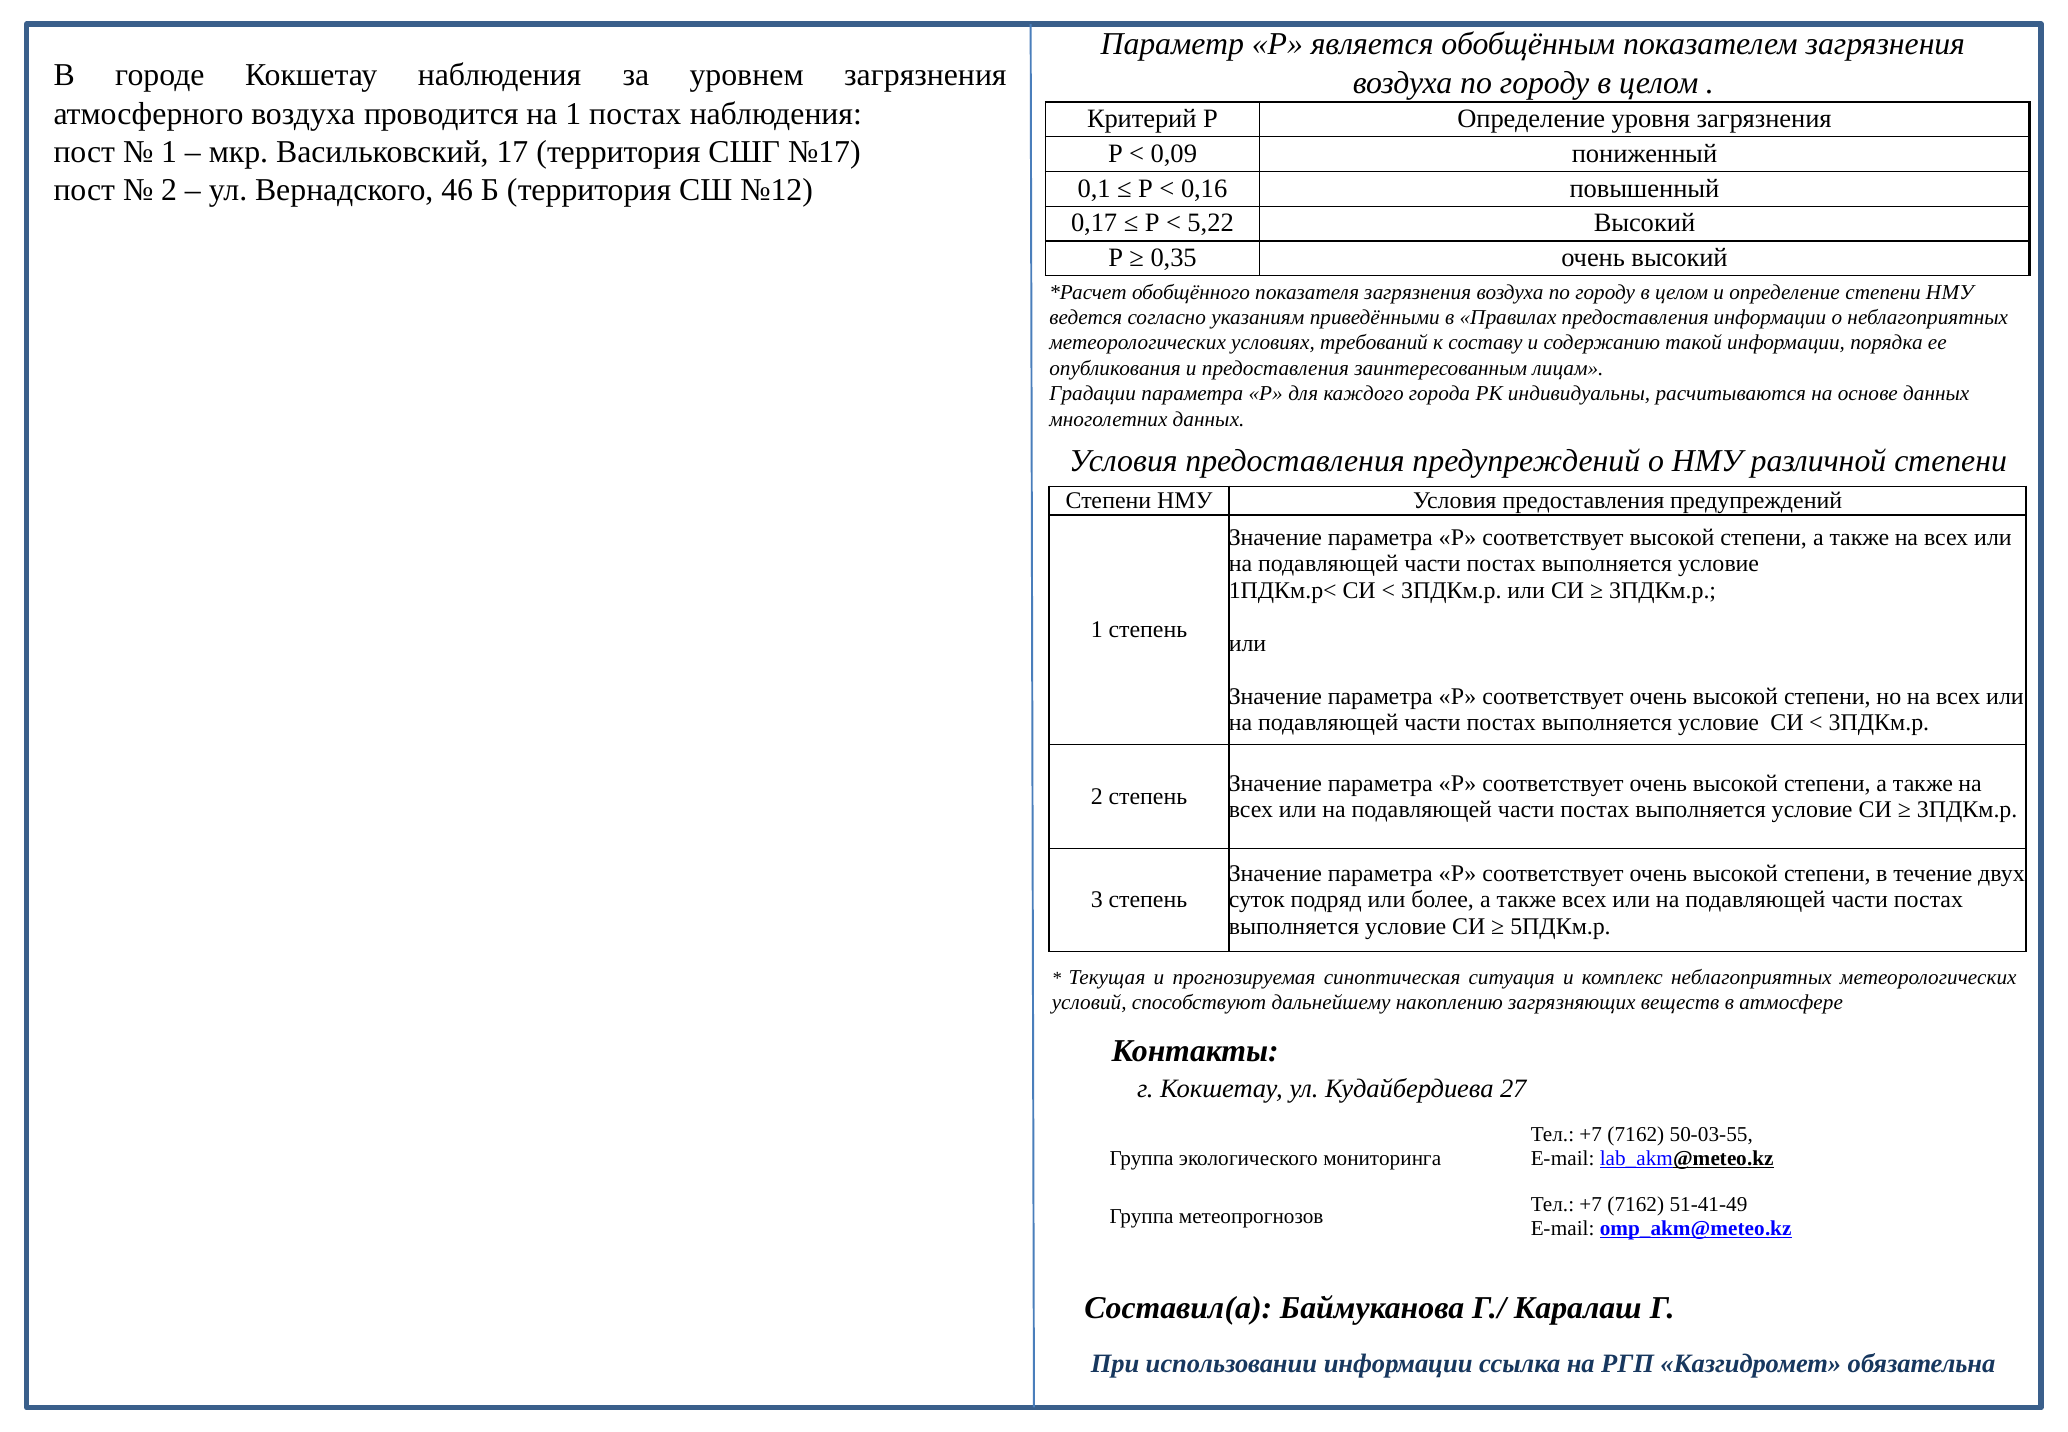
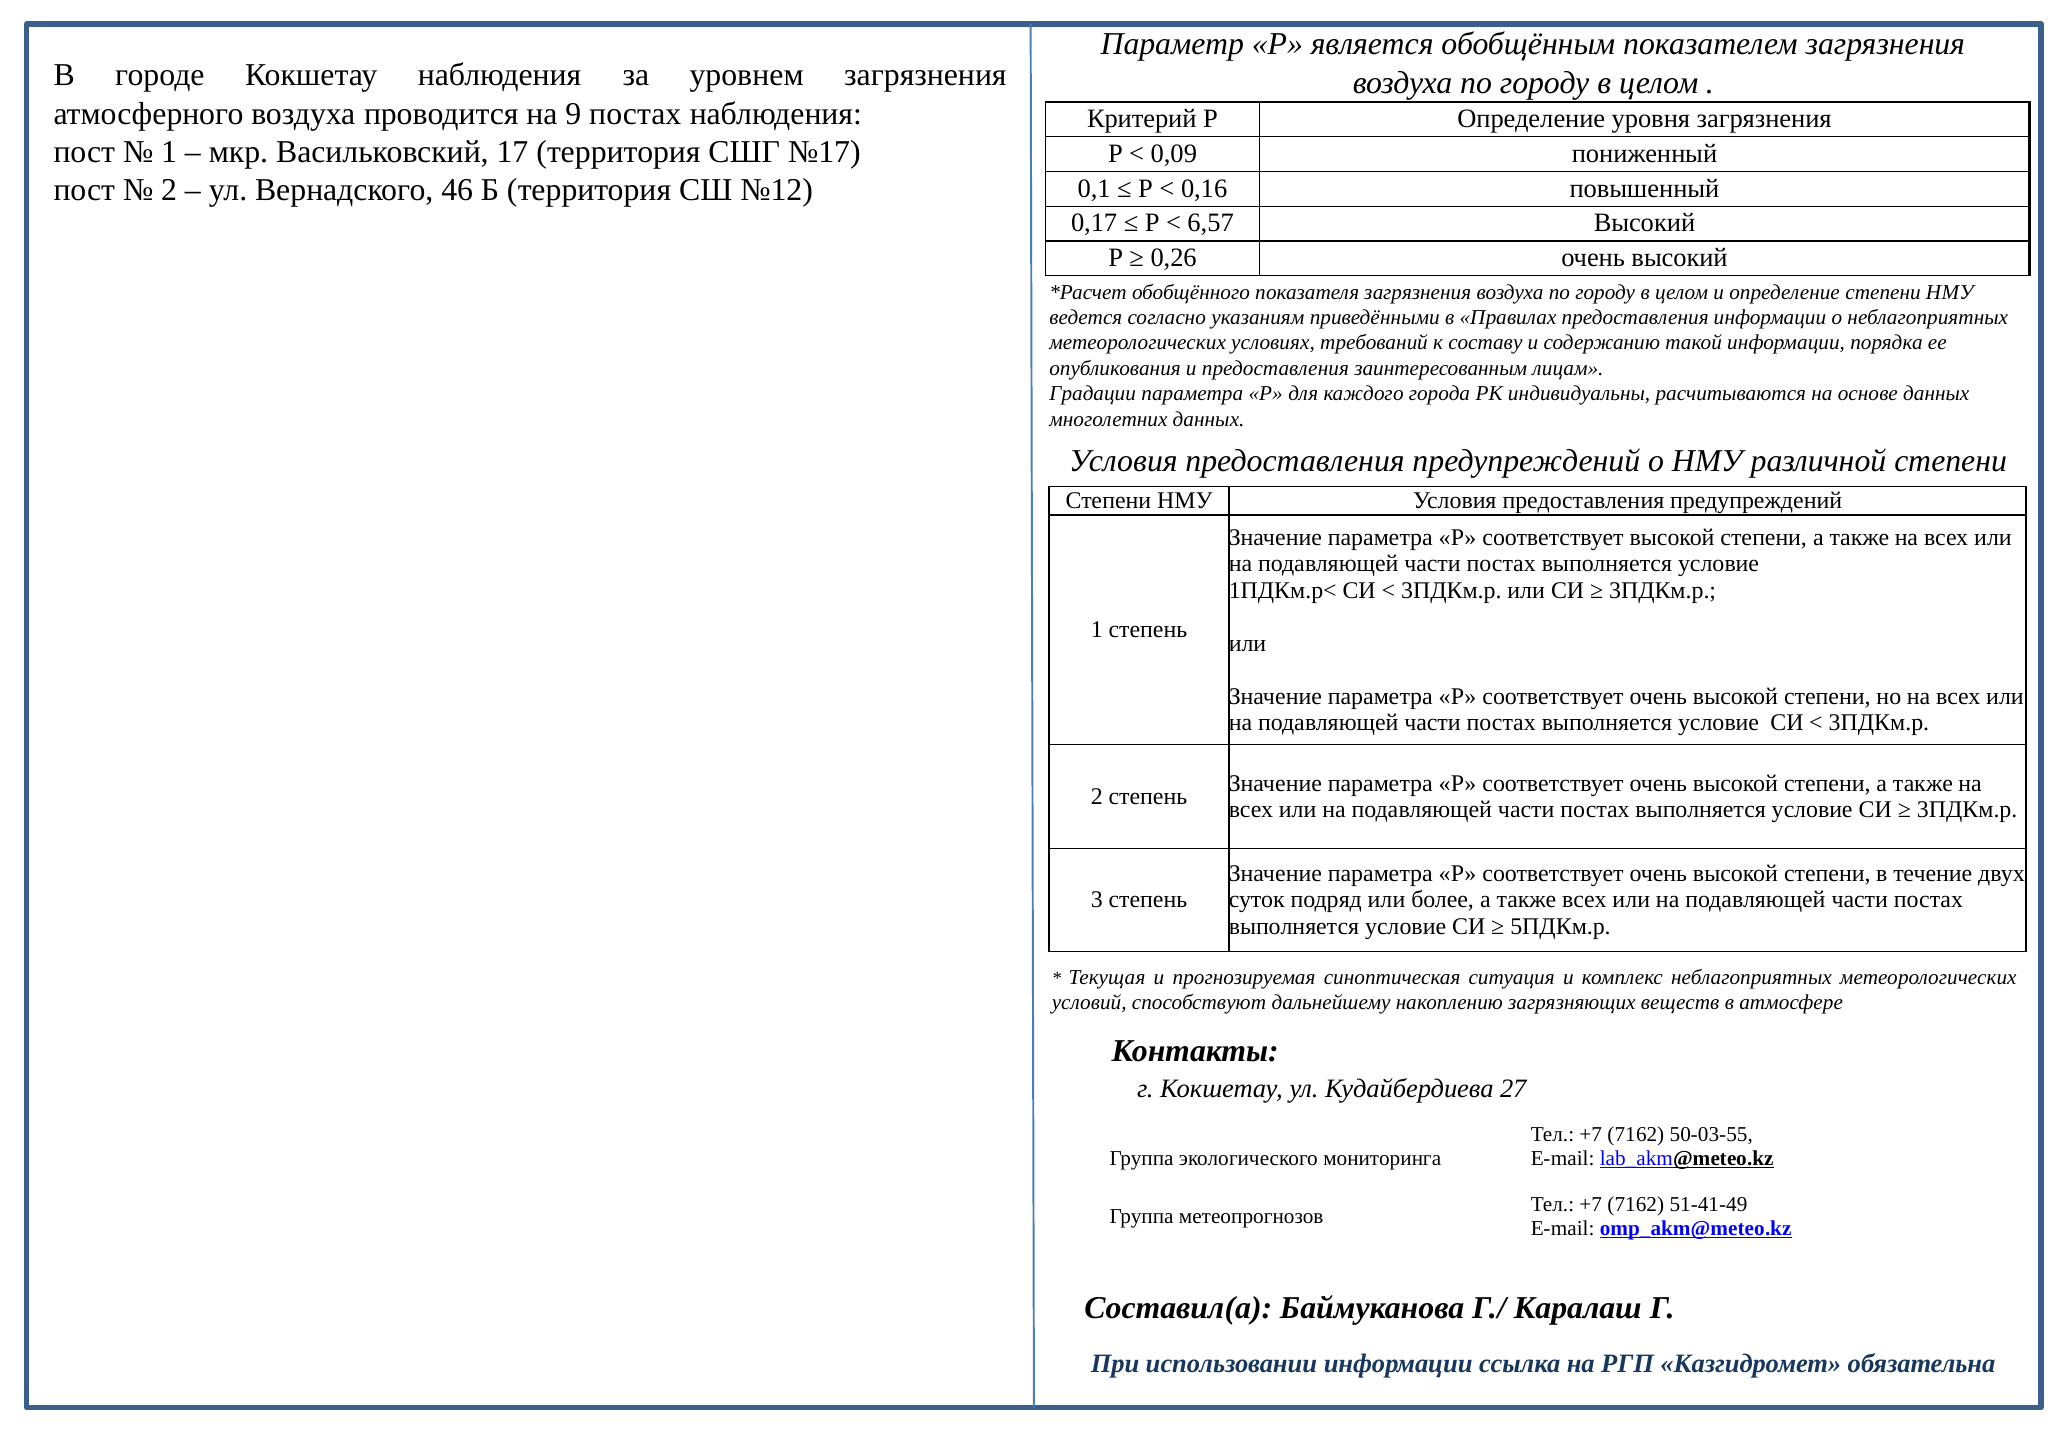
на 1: 1 -> 9
5,22: 5,22 -> 6,57
0,35: 0,35 -> 0,26
